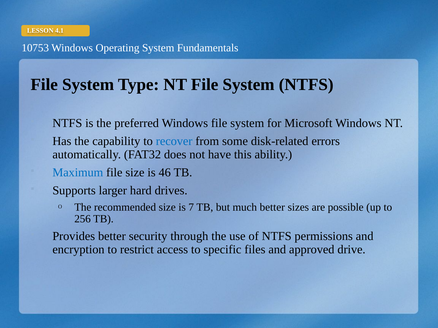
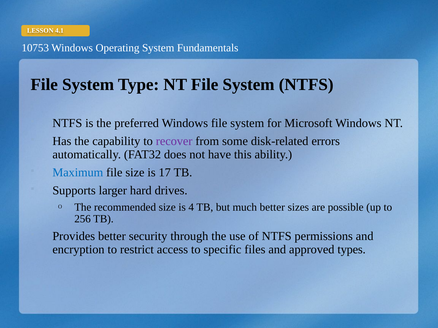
recover colour: blue -> purple
46: 46 -> 17
7: 7 -> 4
drive: drive -> types
